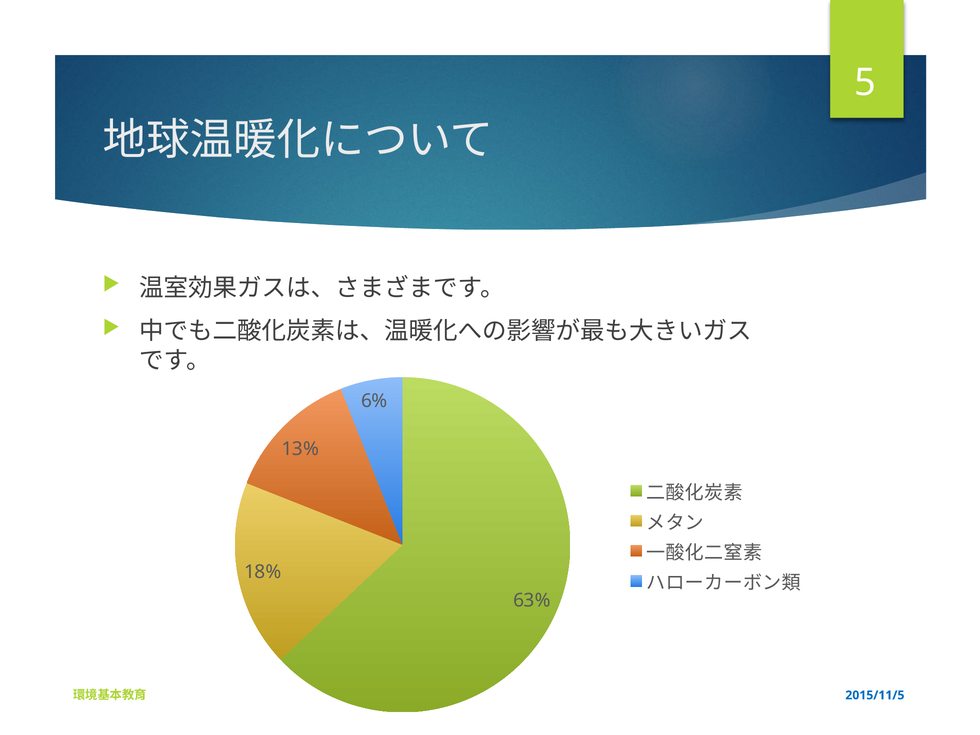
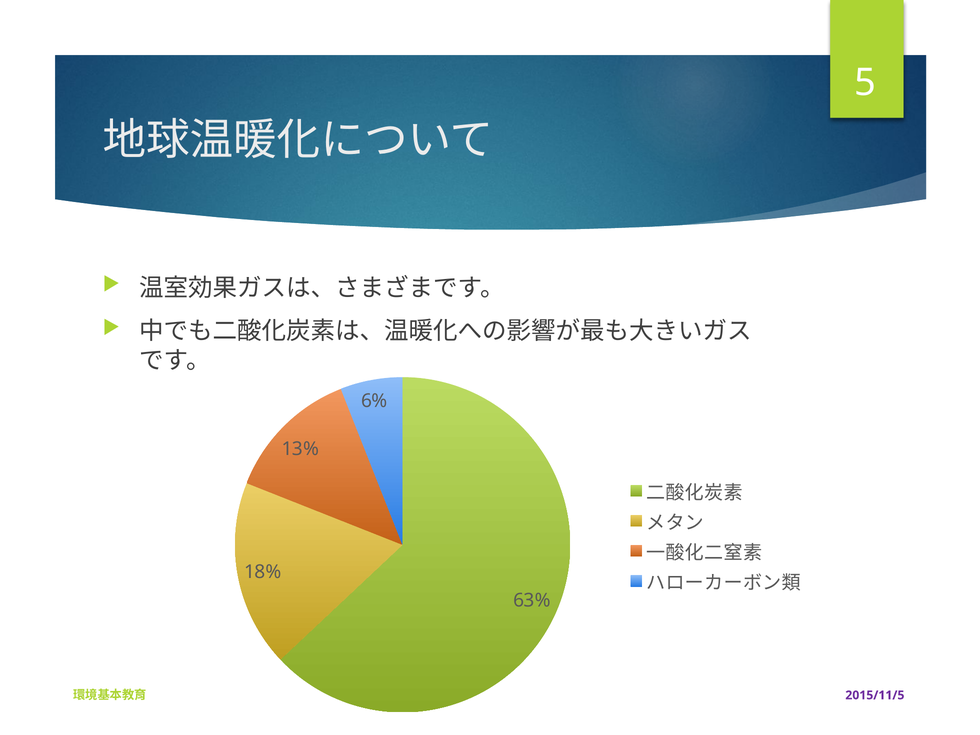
2015/11/5 colour: blue -> purple
